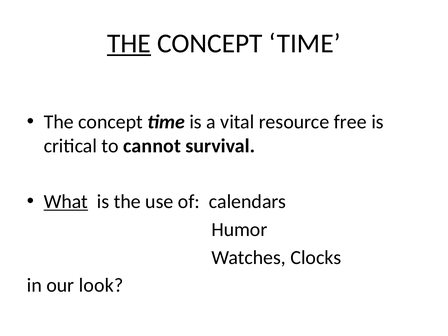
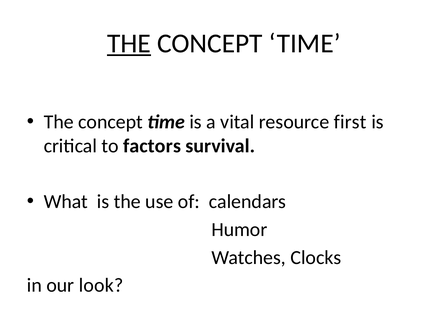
free: free -> first
cannot: cannot -> factors
What underline: present -> none
